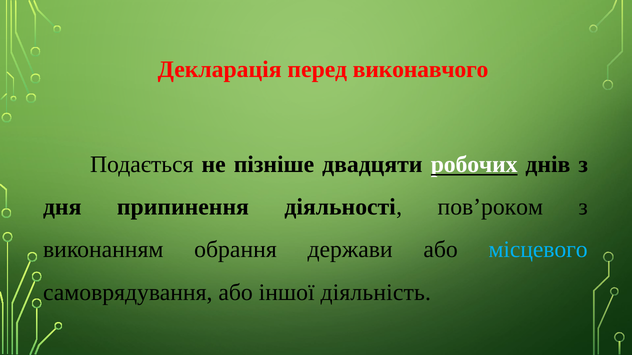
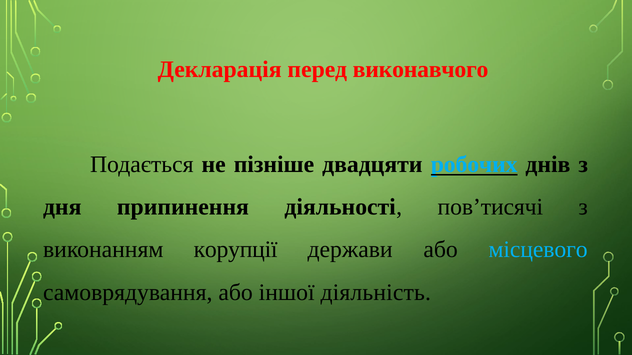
робочих colour: white -> light blue
пов’роком: пов’роком -> пов’тисячі
обрання: обрання -> корупції
